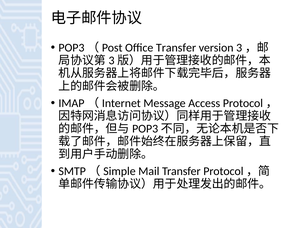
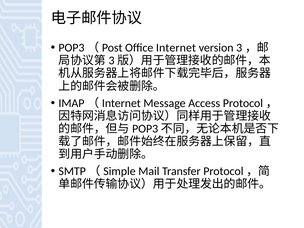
Office Transfer: Transfer -> Internet
